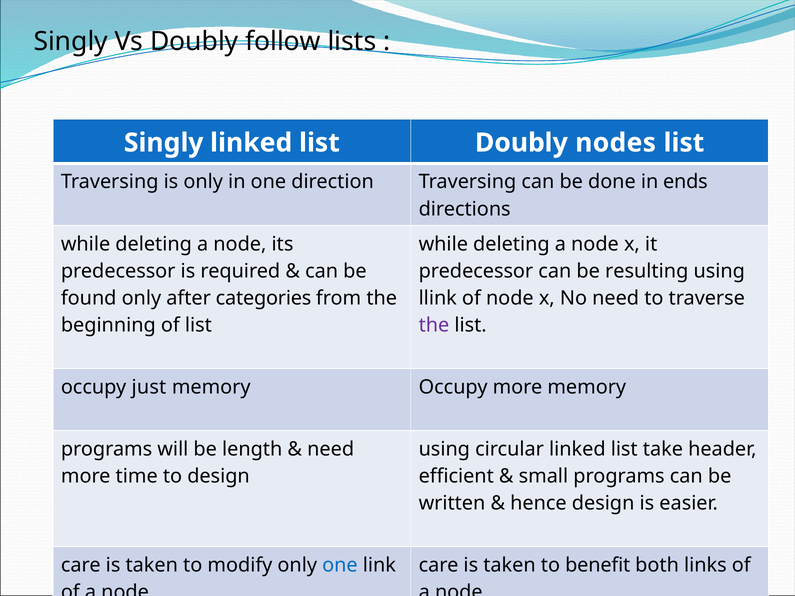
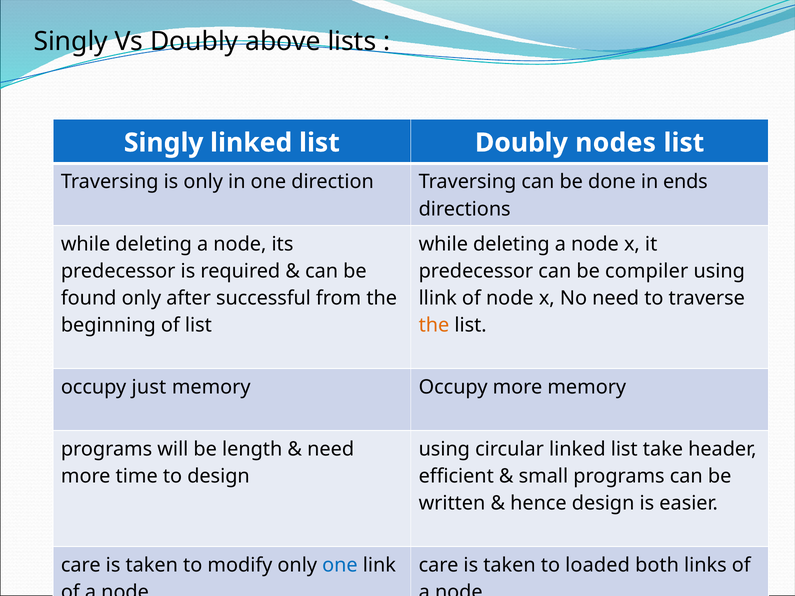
follow: follow -> above
resulting: resulting -> compiler
categories: categories -> successful
the at (434, 325) colour: purple -> orange
benefit: benefit -> loaded
